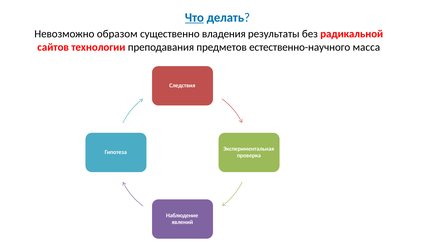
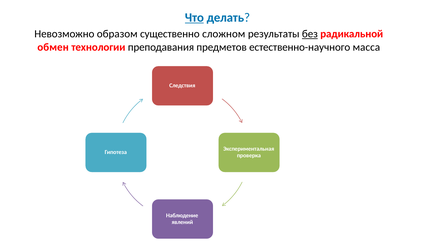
владения: владения -> сложном
без underline: none -> present
сайтов: сайтов -> обмен
